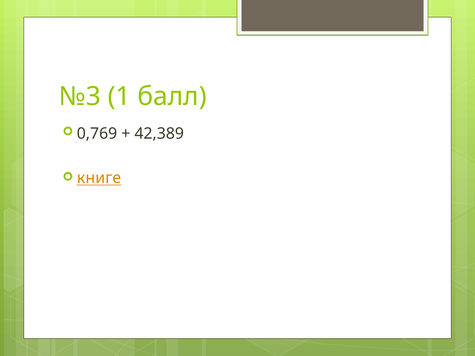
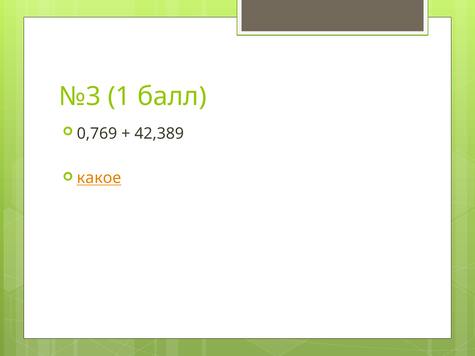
книге: книге -> какое
